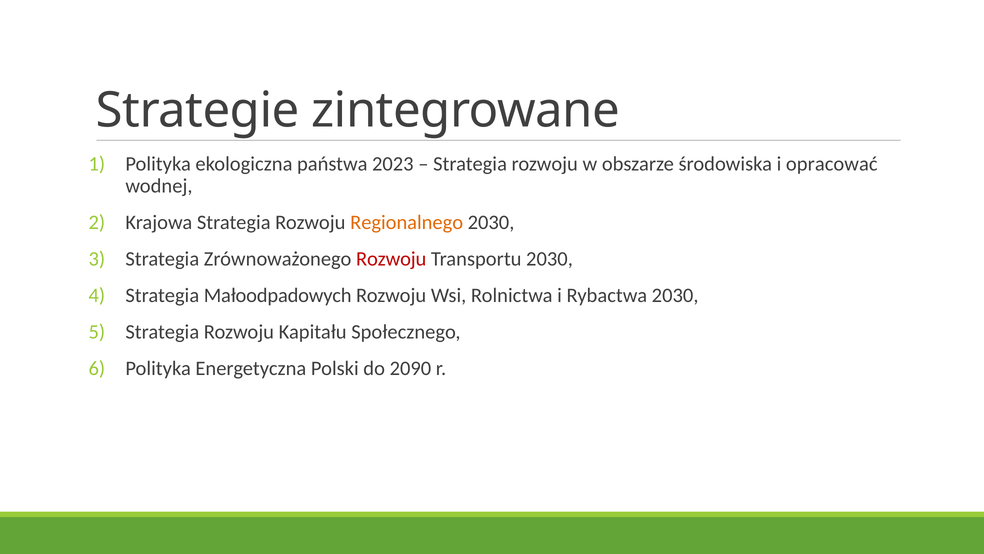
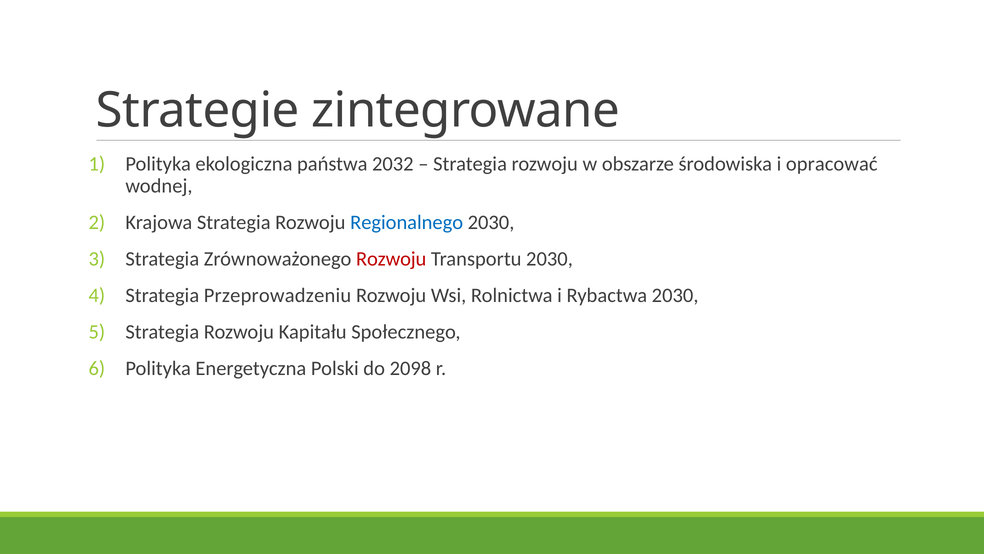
2023: 2023 -> 2032
Regionalnego colour: orange -> blue
Małoodpadowych: Małoodpadowych -> Przeprowadzeniu
2090: 2090 -> 2098
